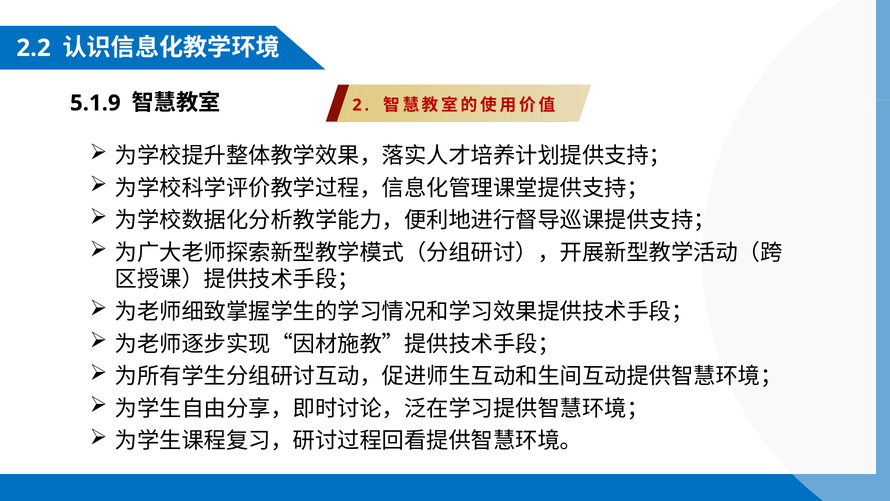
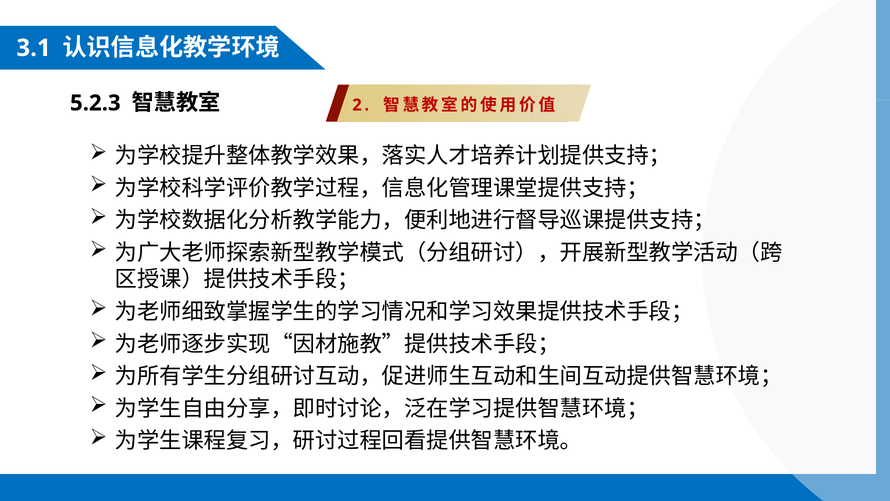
2.2: 2.2 -> 3.1
5.1.9: 5.1.9 -> 5.2.3
